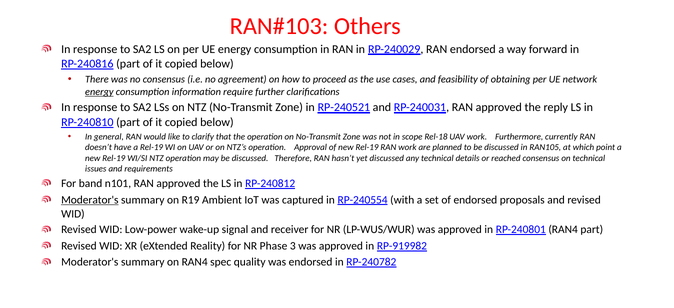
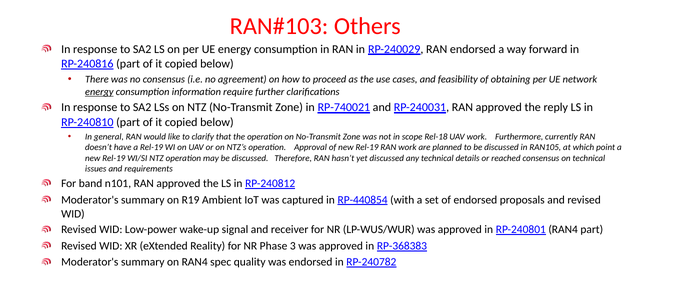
RP-240521: RP-240521 -> RP-740021
Moderator's at (90, 200) underline: present -> none
RP-240554: RP-240554 -> RP-440854
RP-919982: RP-919982 -> RP-368383
